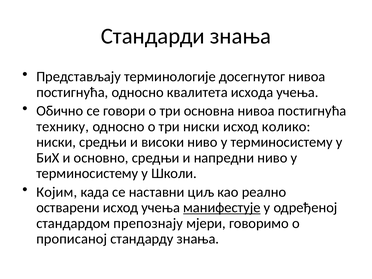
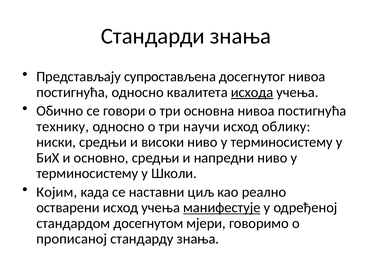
терминологије: терминологије -> супростављена
исхода underline: none -> present
три ниски: ниски -> научи
колико: колико -> облику
препознају: препознају -> досегнутом
